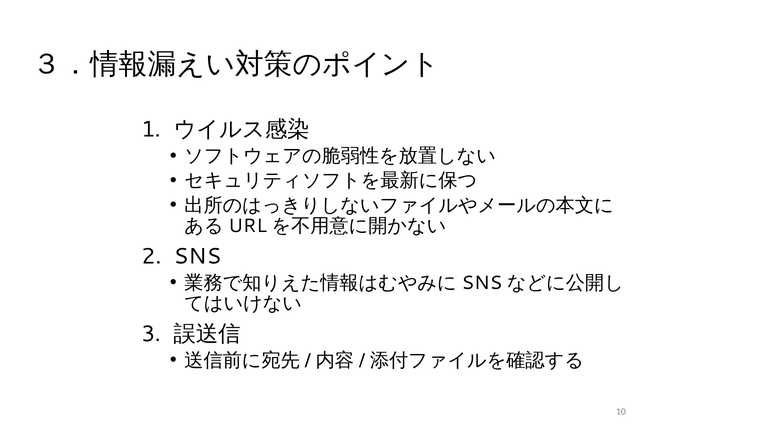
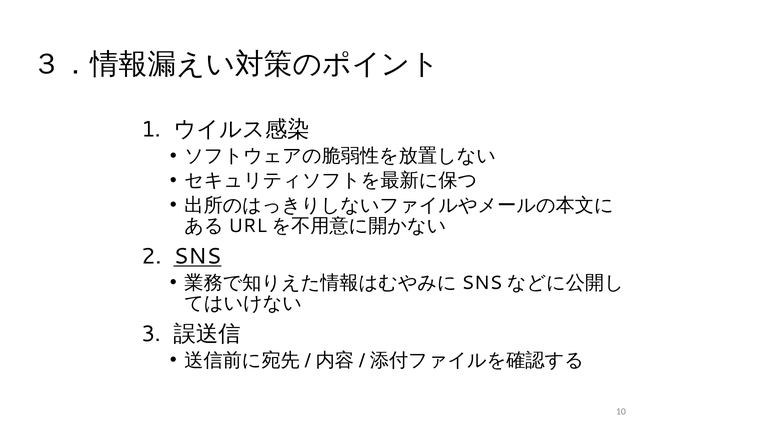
SNS underline: none -> present
